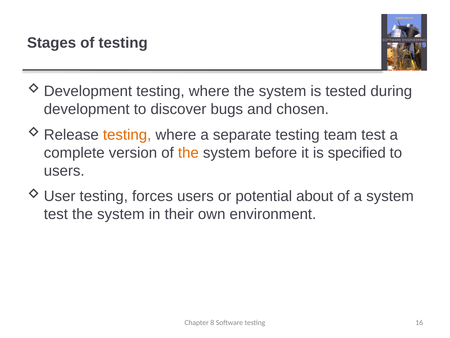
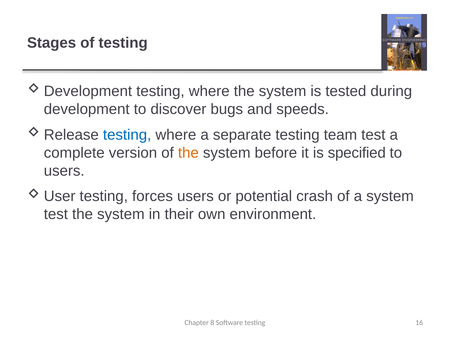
chosen: chosen -> speeds
testing at (127, 135) colour: orange -> blue
about: about -> crash
